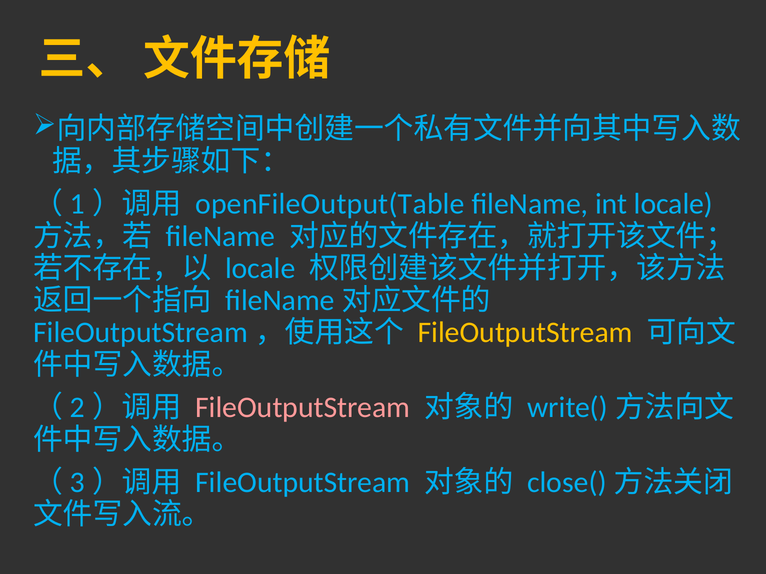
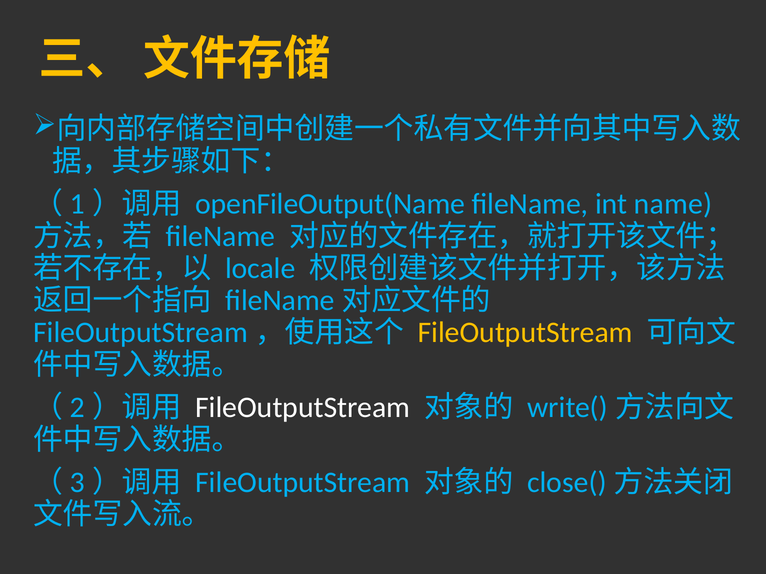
openFileOutput(Table: openFileOutput(Table -> openFileOutput(Name
int locale: locale -> name
FileOutputStream at (303, 408) colour: pink -> white
